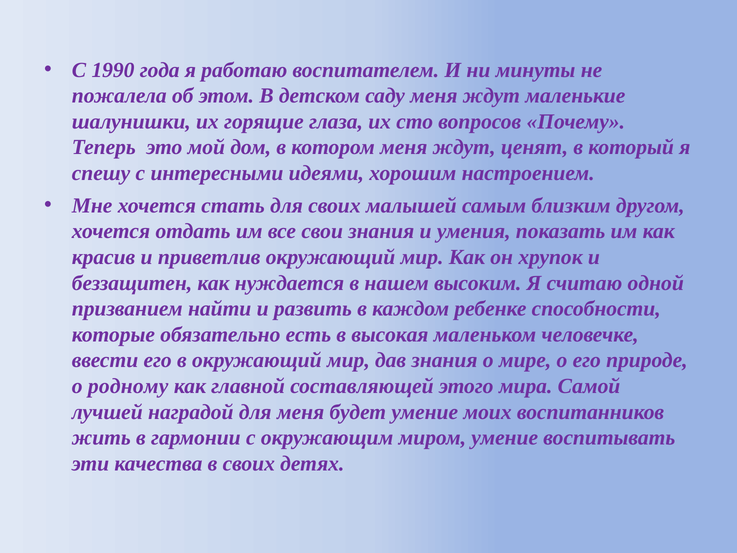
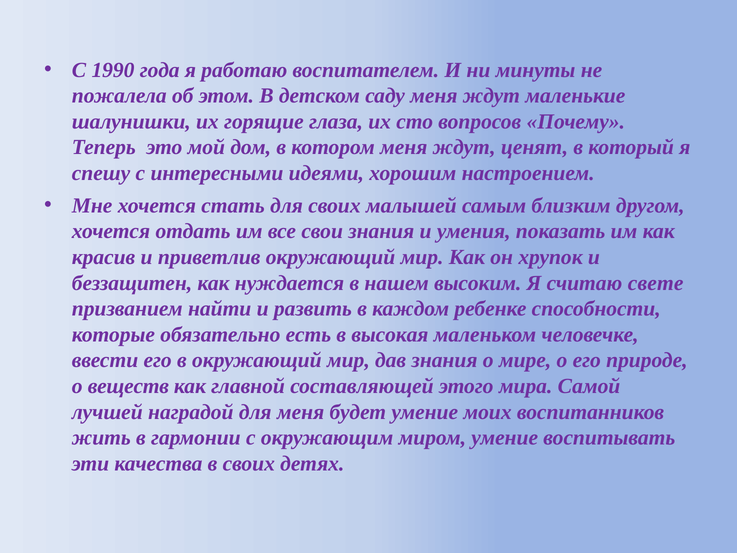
одной: одной -> свете
родному: родному -> веществ
